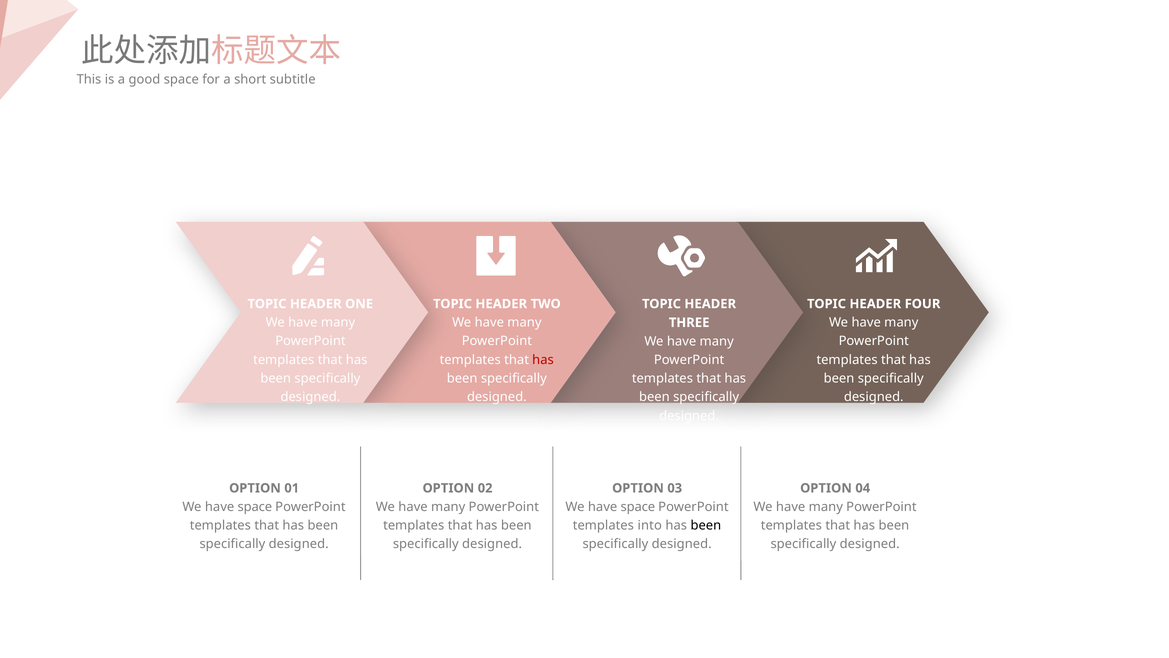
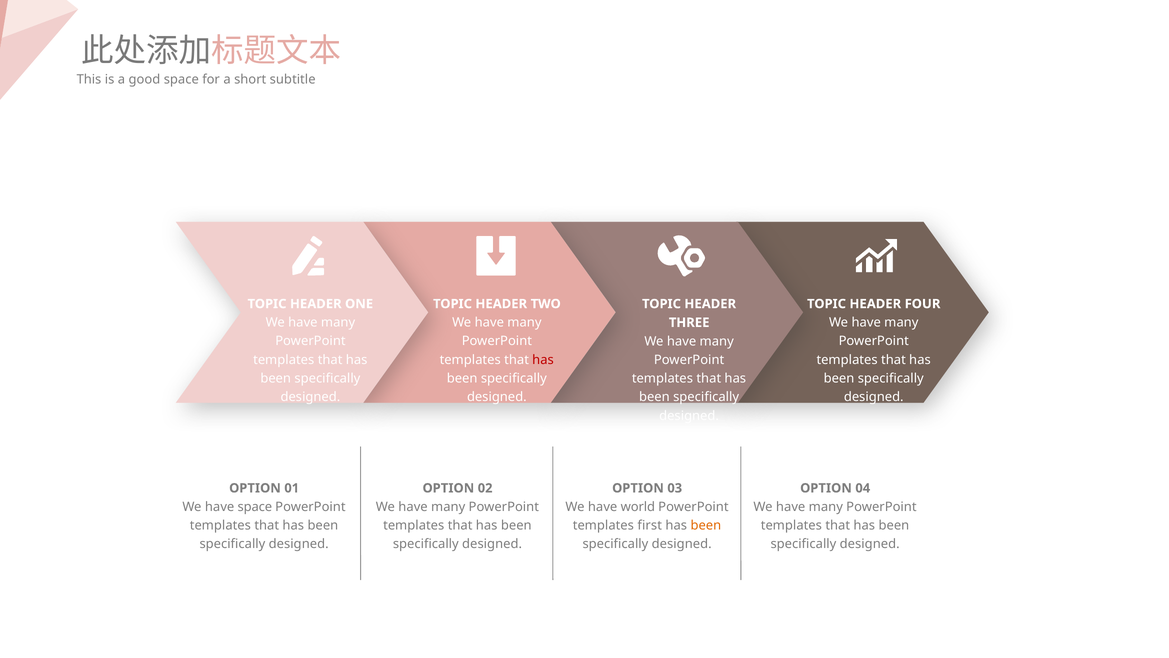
space at (638, 507): space -> world
into: into -> first
been at (706, 525) colour: black -> orange
